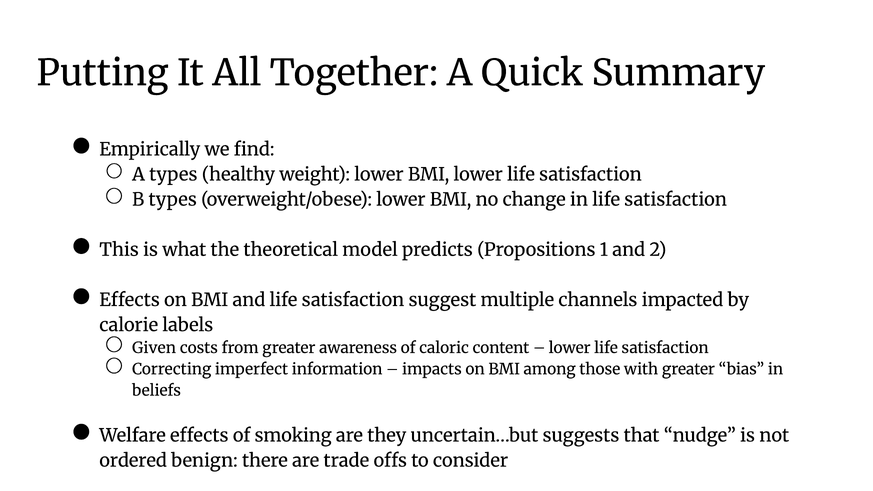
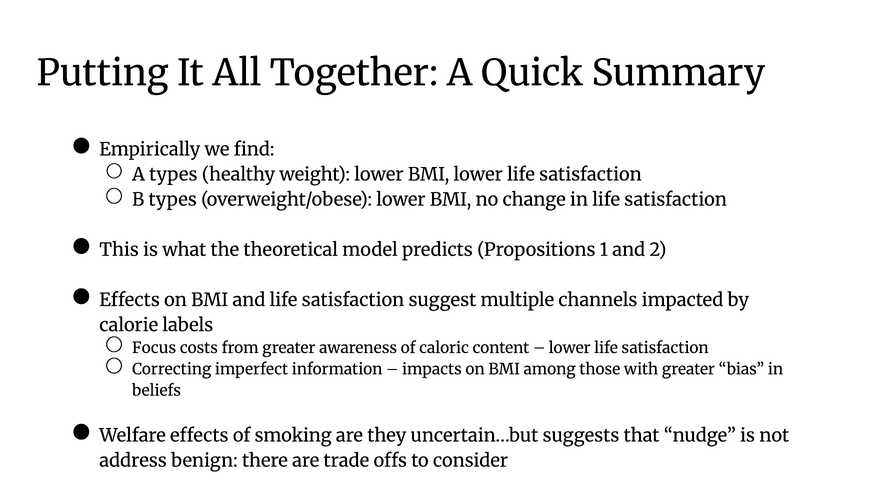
Given: Given -> Focus
ordered: ordered -> address
